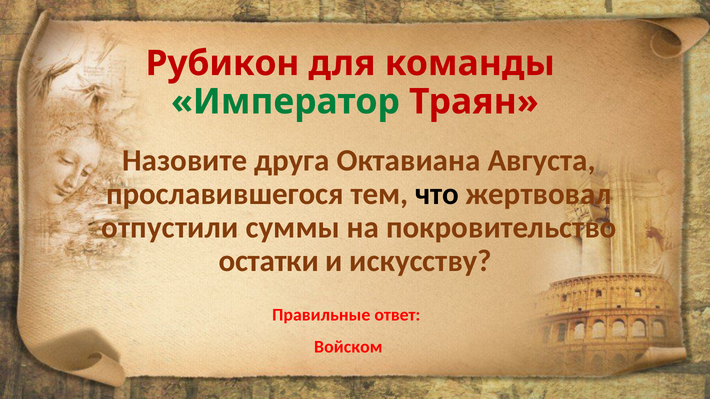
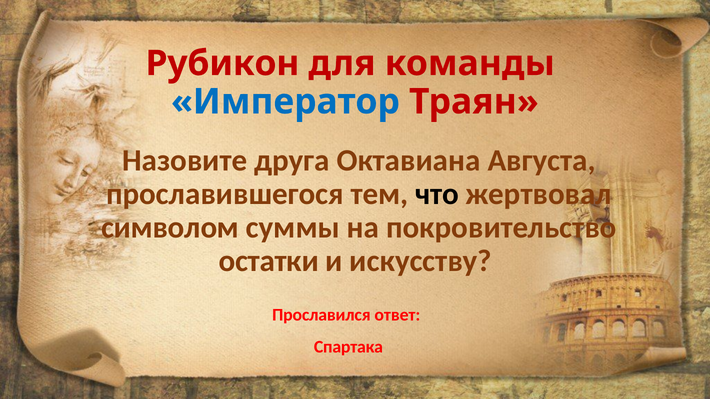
Император colour: green -> blue
отпустили: отпустили -> символом
Правильные: Правильные -> Прославился
Войском: Войском -> Спартака
